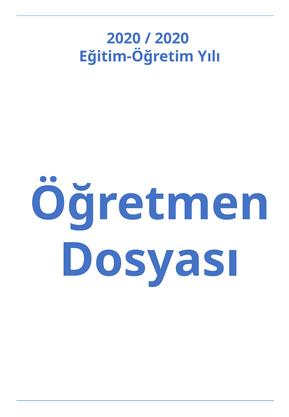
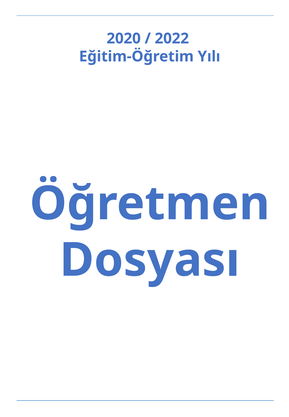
2020 at (172, 39): 2020 -> 2022
